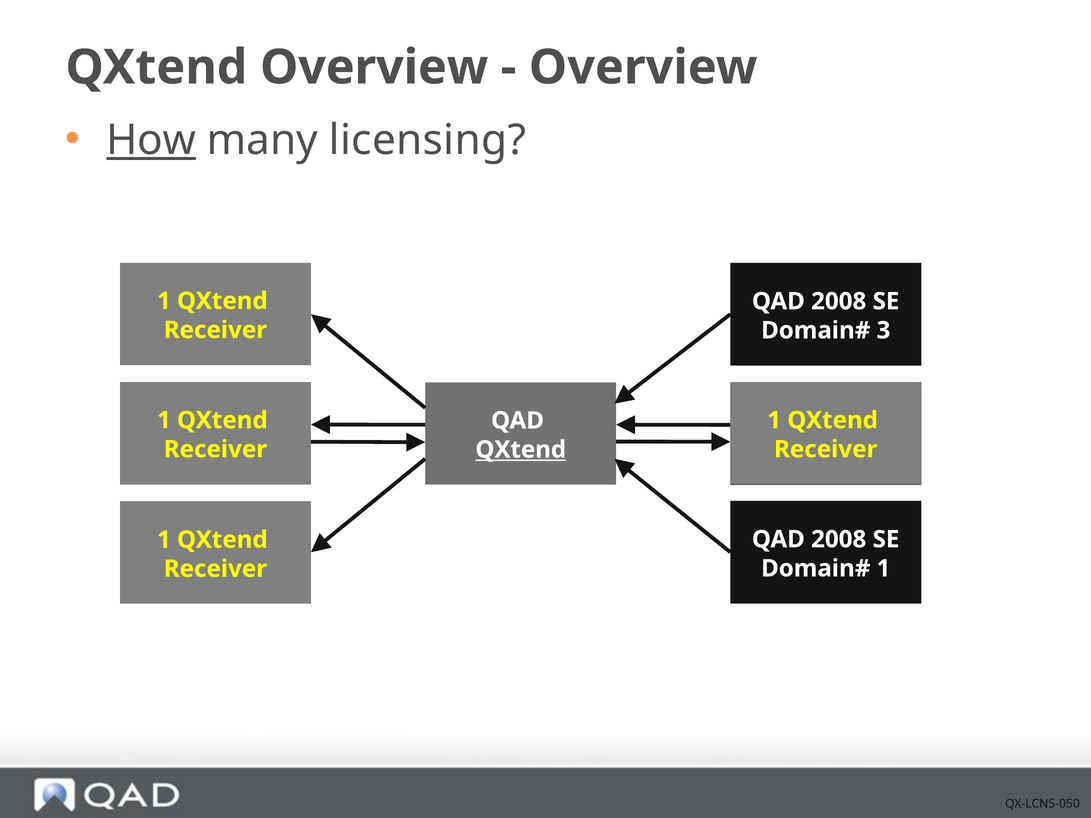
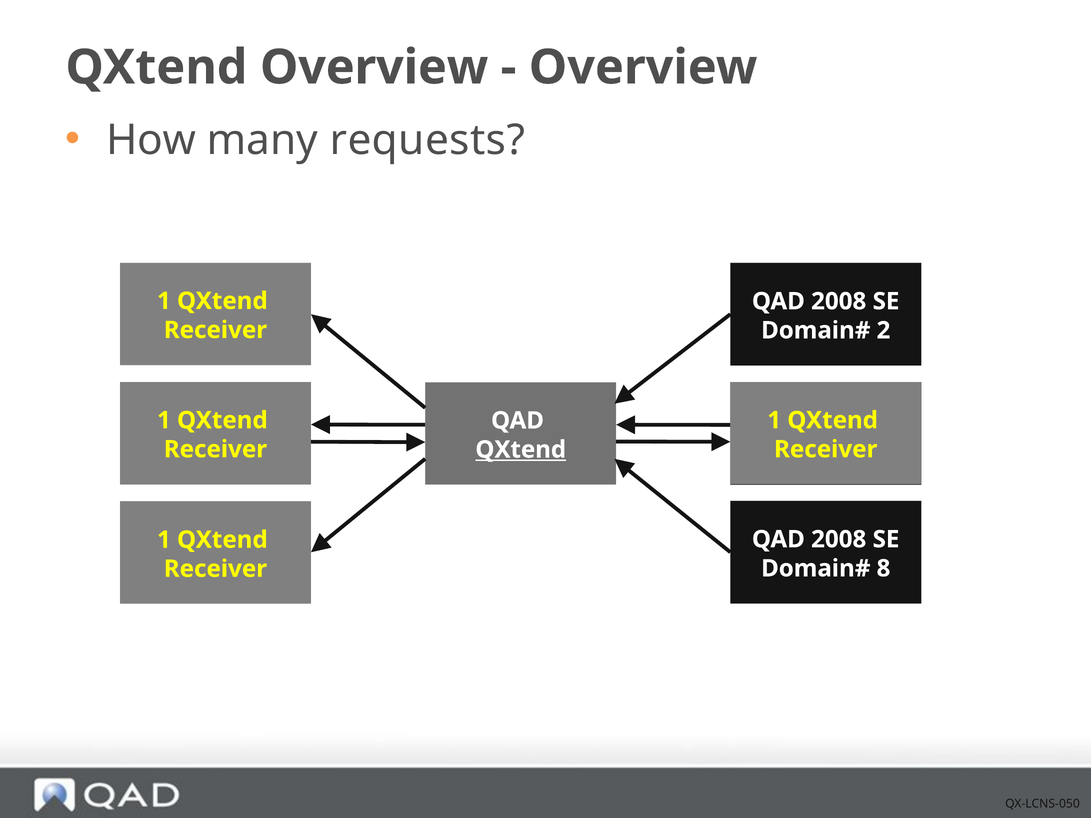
How underline: present -> none
licensing: licensing -> requests
3 at (883, 331): 3 -> 2
1 at (883, 569): 1 -> 8
